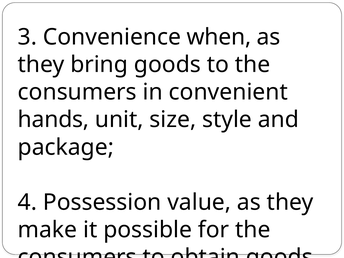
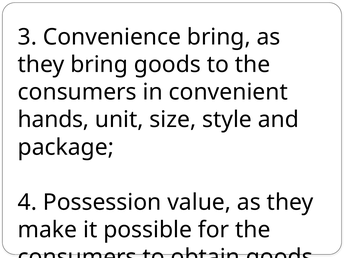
Convenience when: when -> bring
